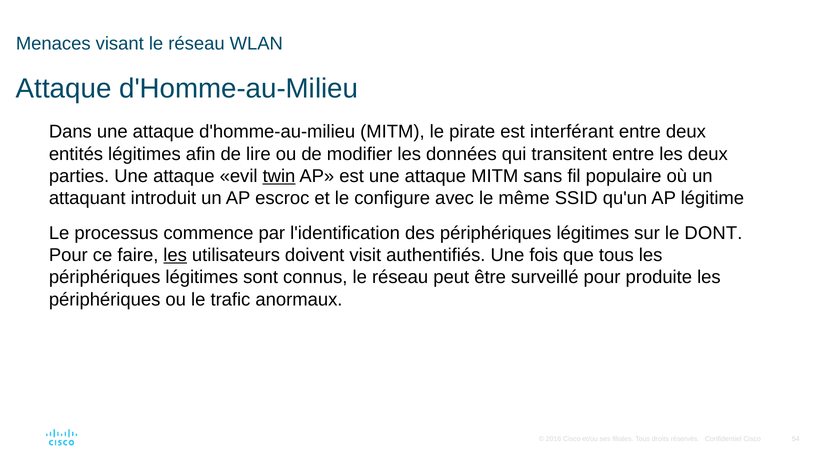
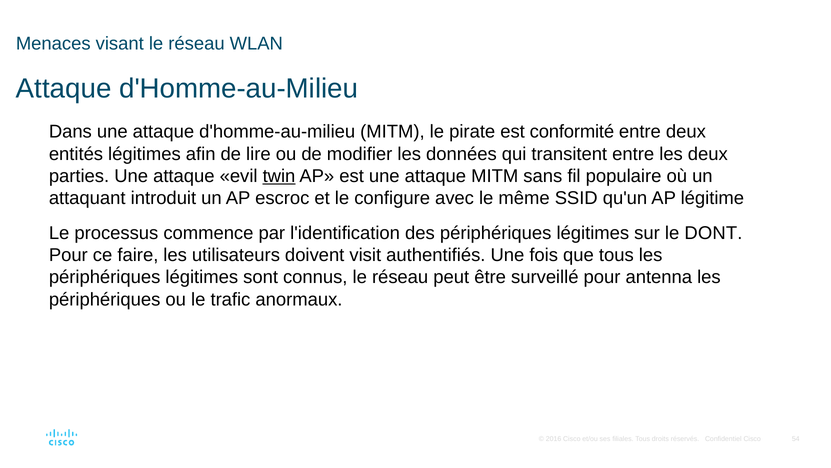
interférant: interférant -> conformité
les at (175, 255) underline: present -> none
produite: produite -> antenna
